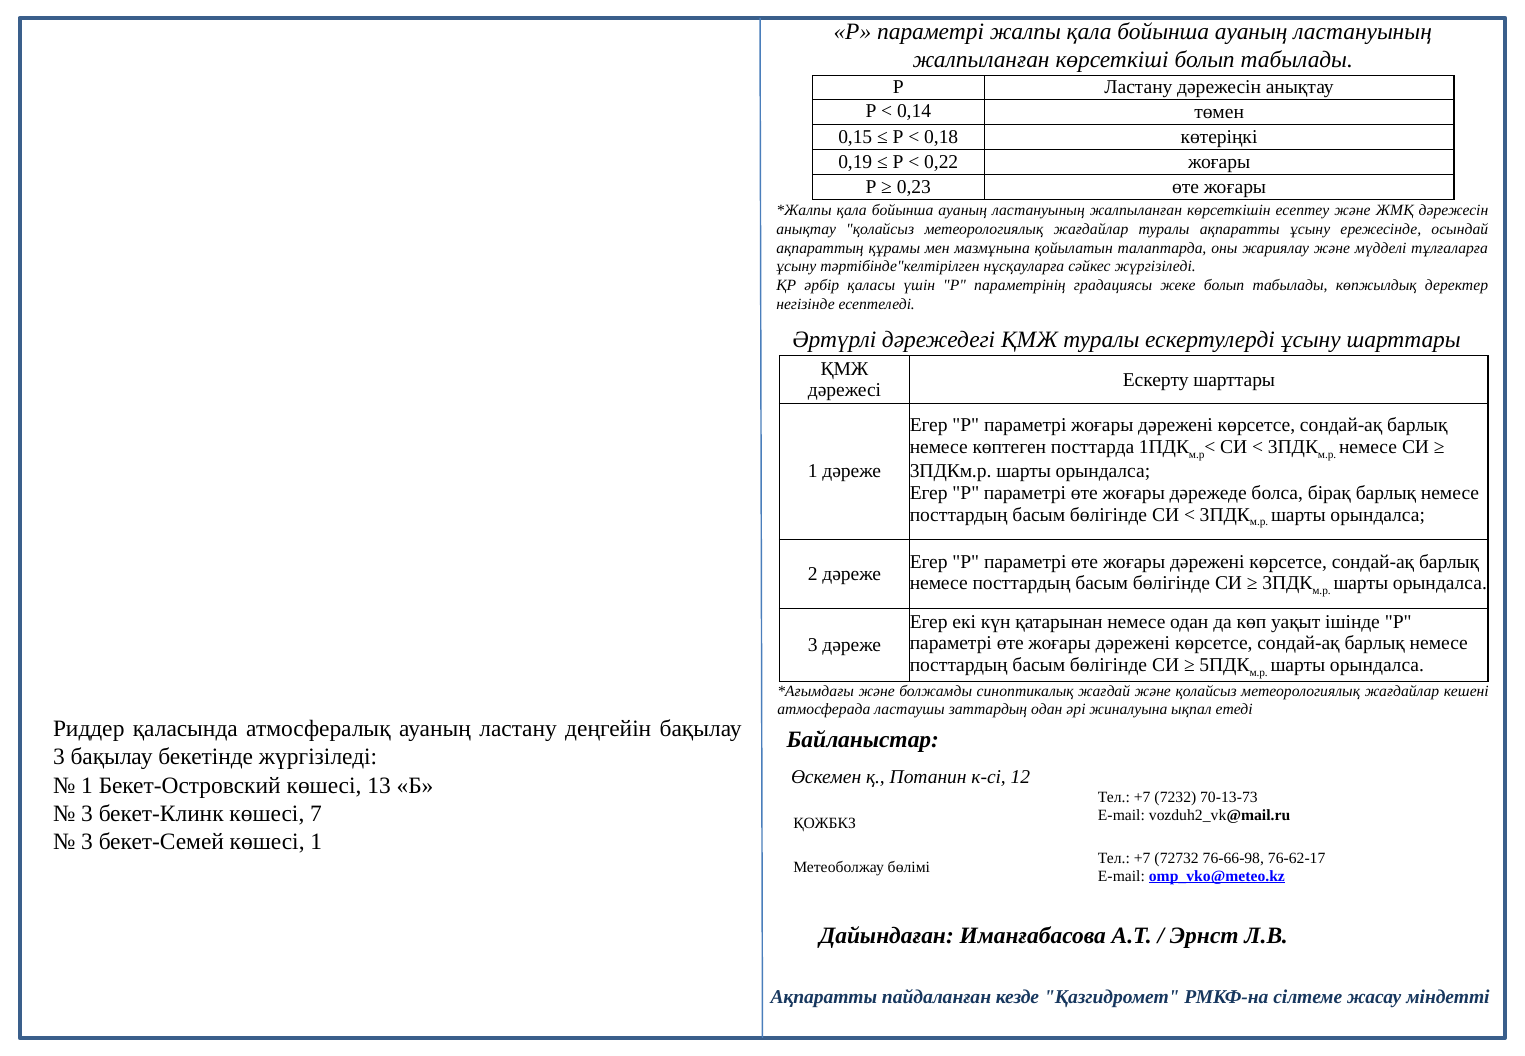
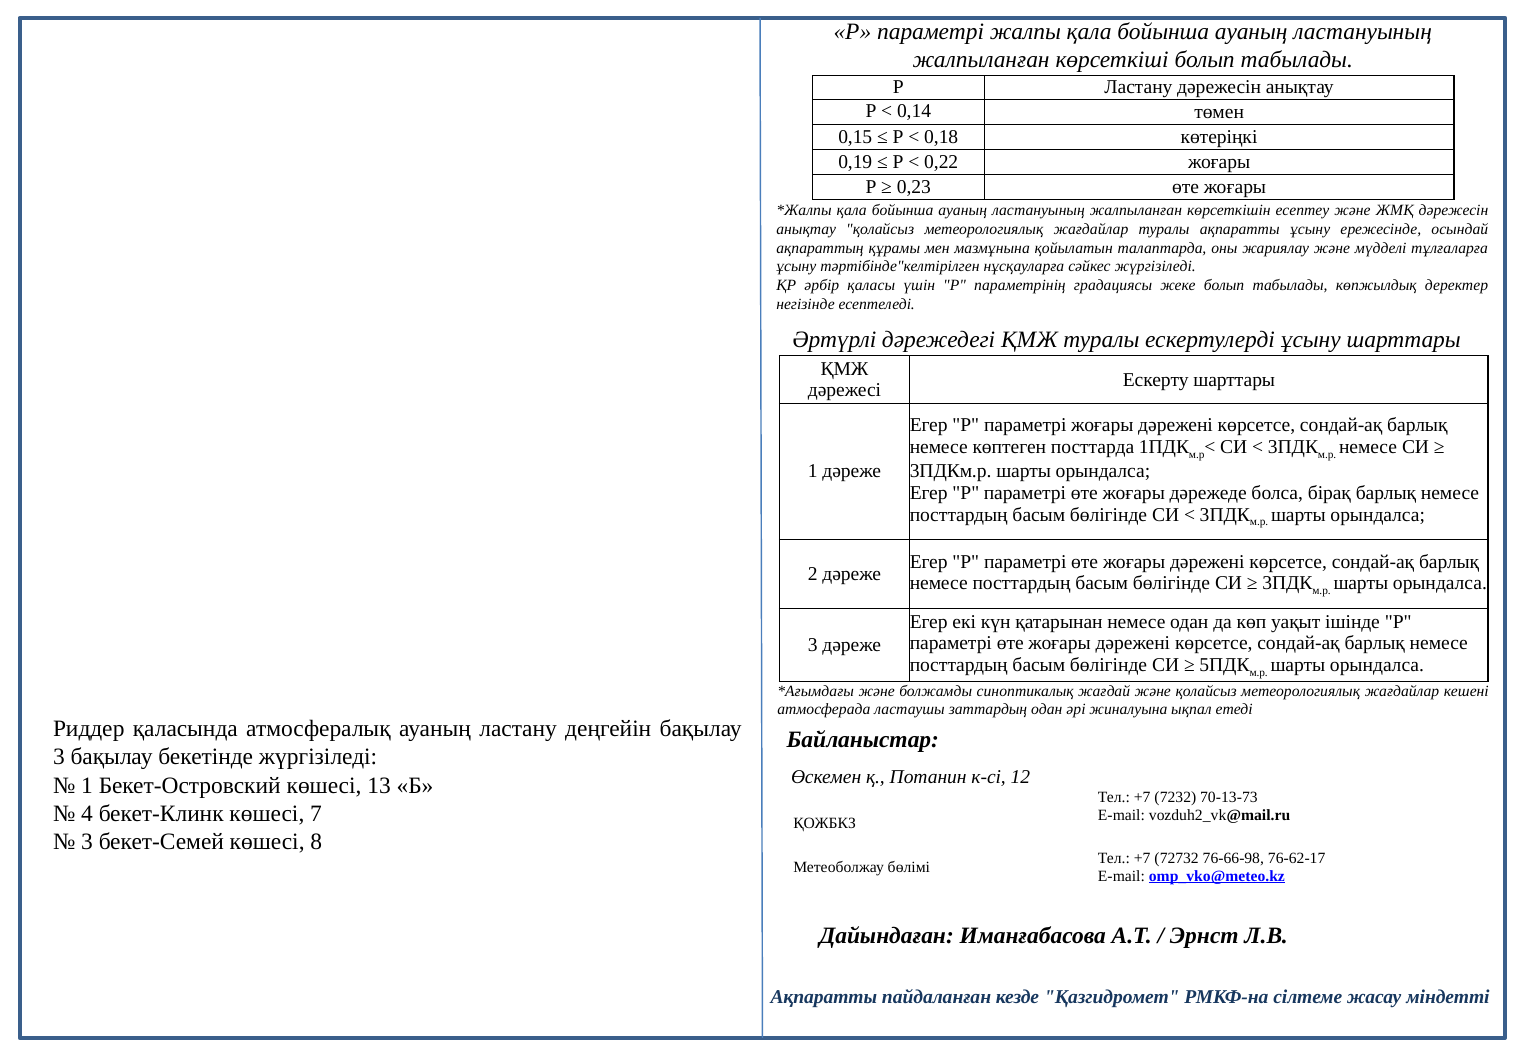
3 at (87, 813): 3 -> 4
көшесі 1: 1 -> 8
